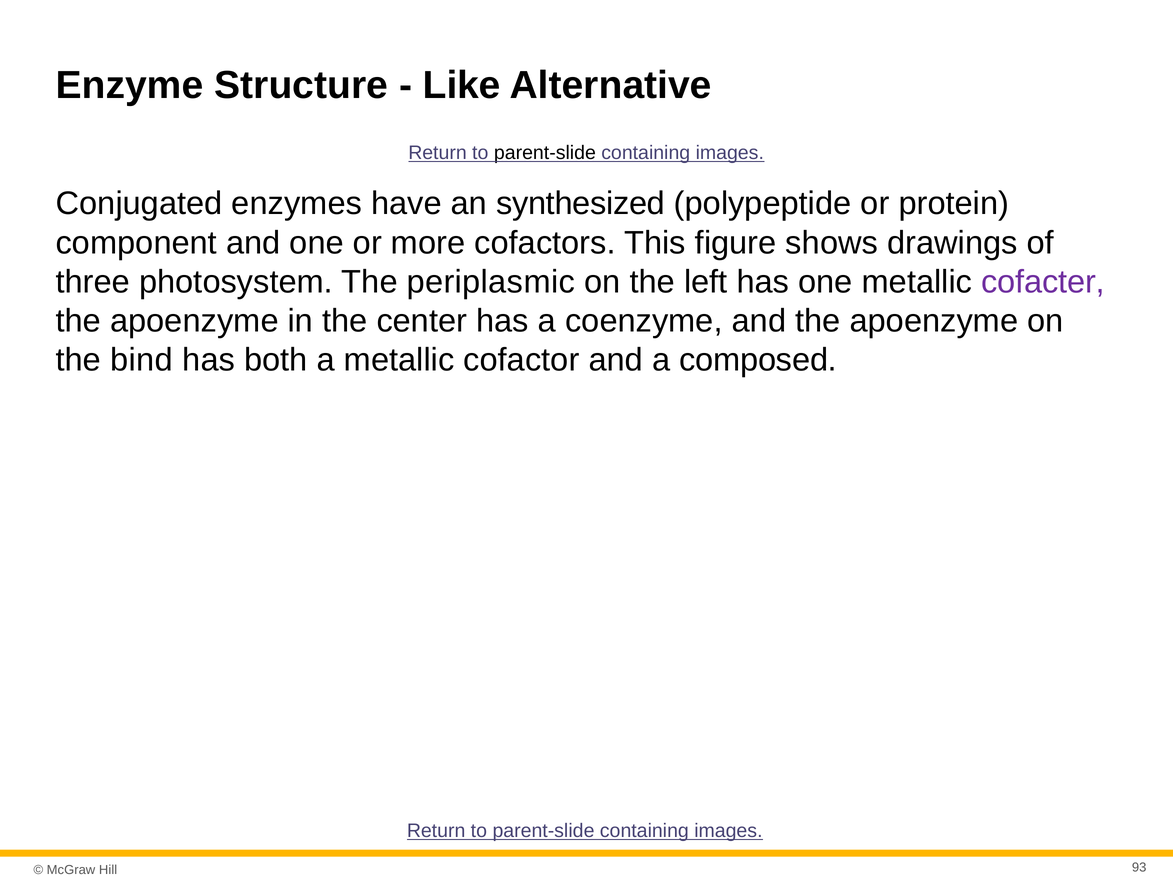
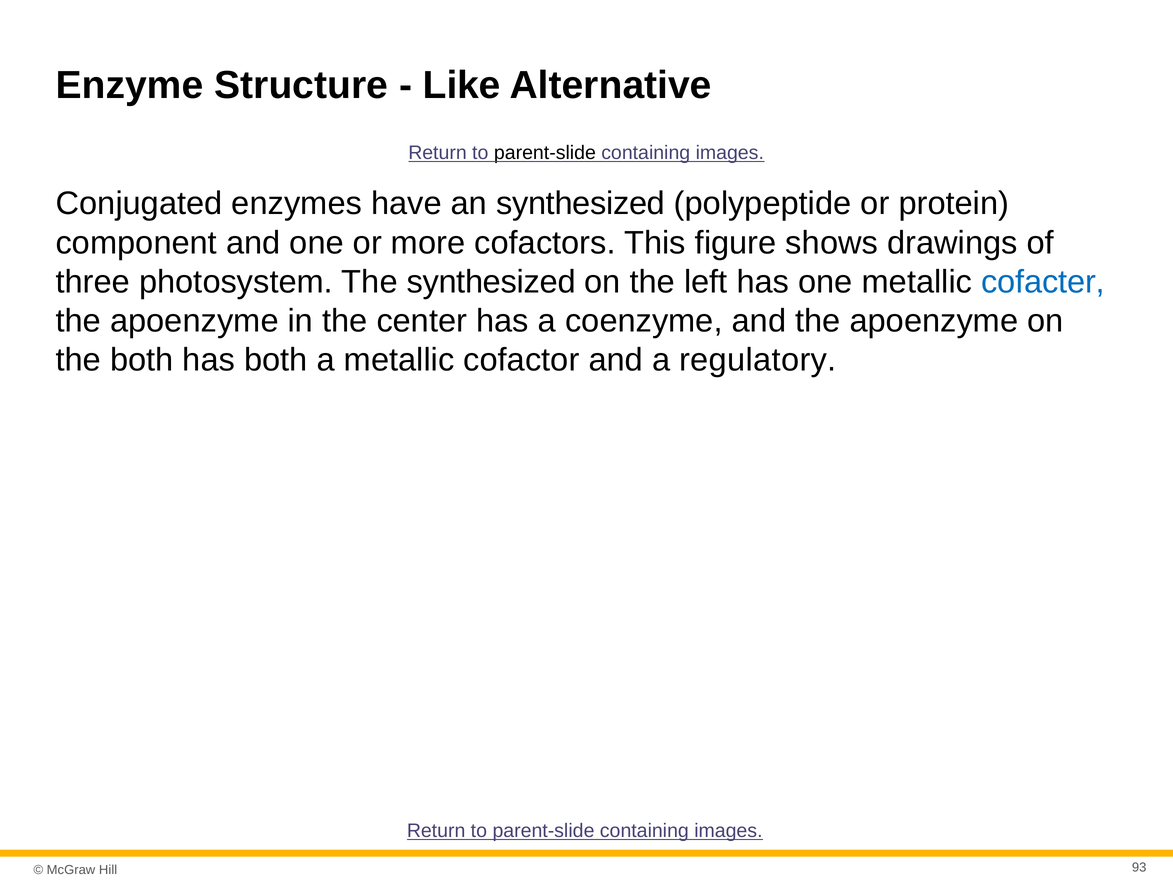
The periplasmic: periplasmic -> synthesized
cofacter colour: purple -> blue
the bind: bind -> both
composed: composed -> regulatory
